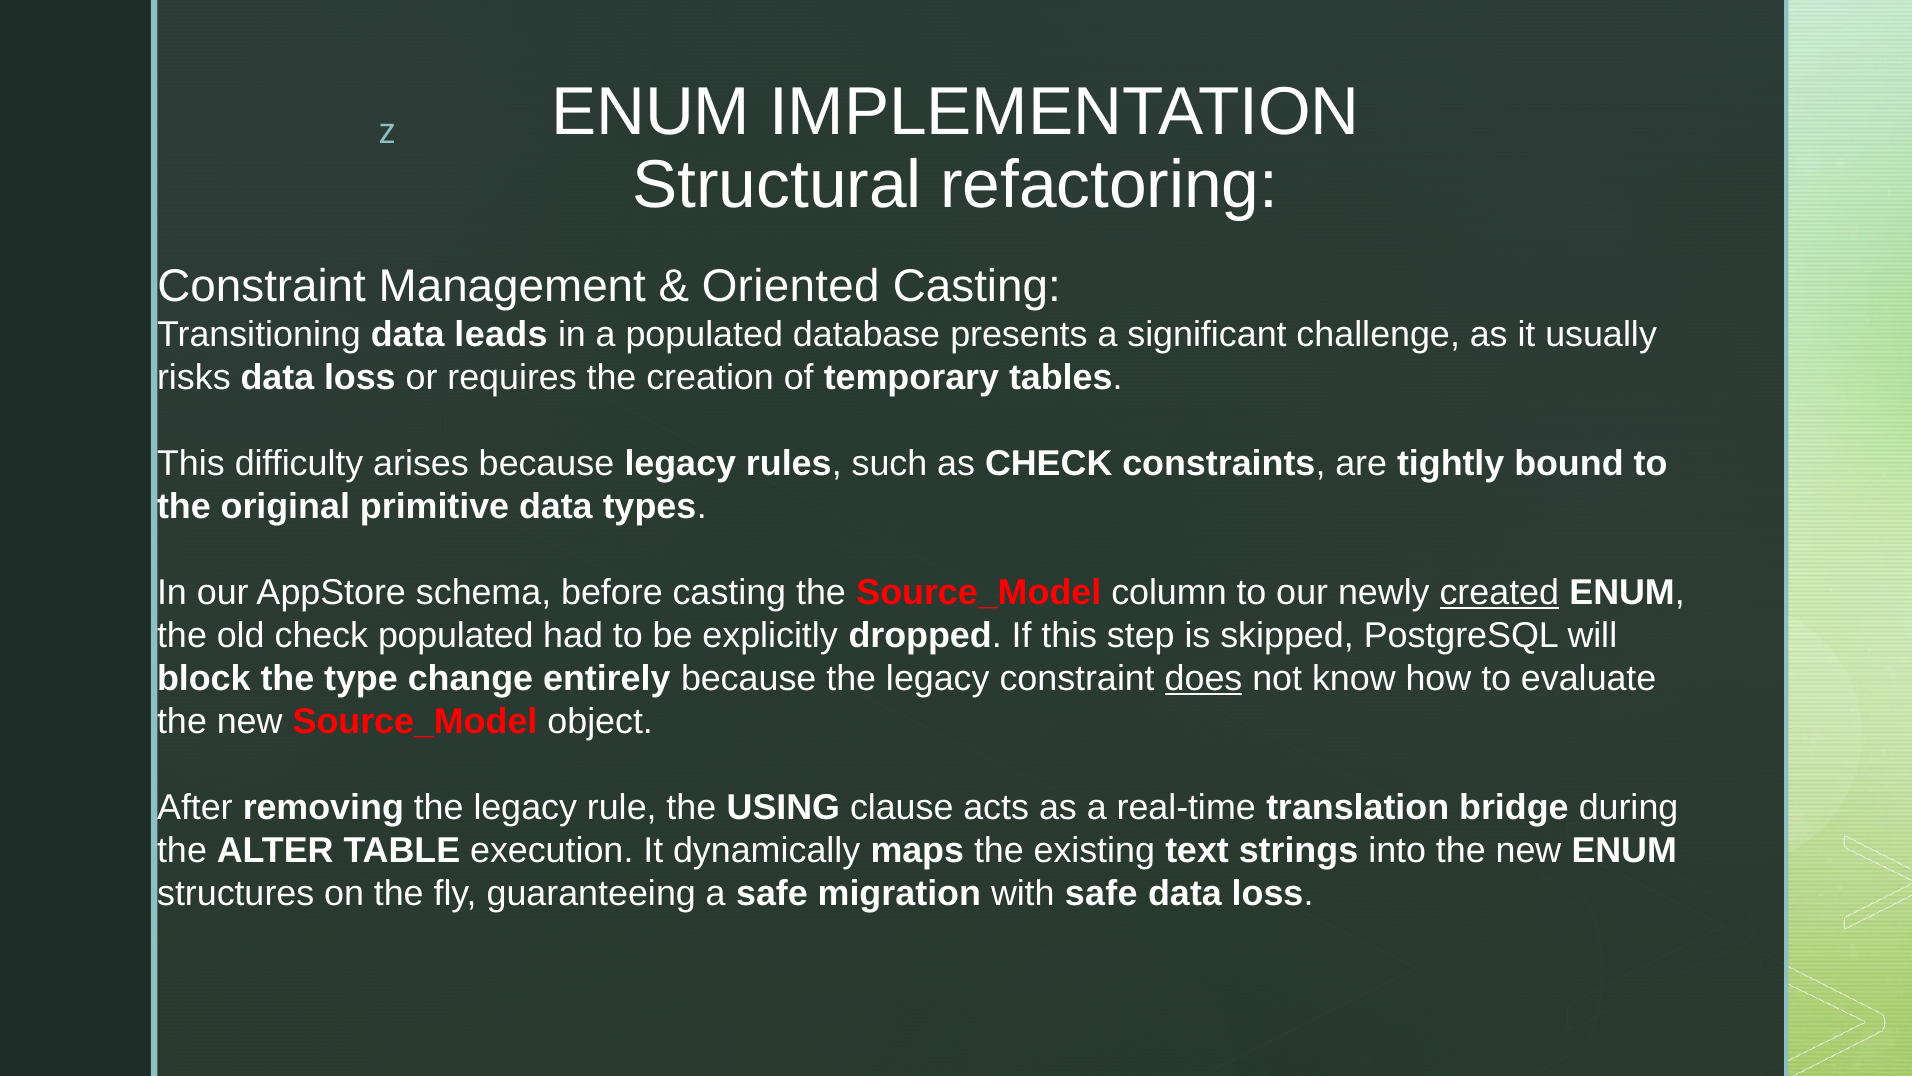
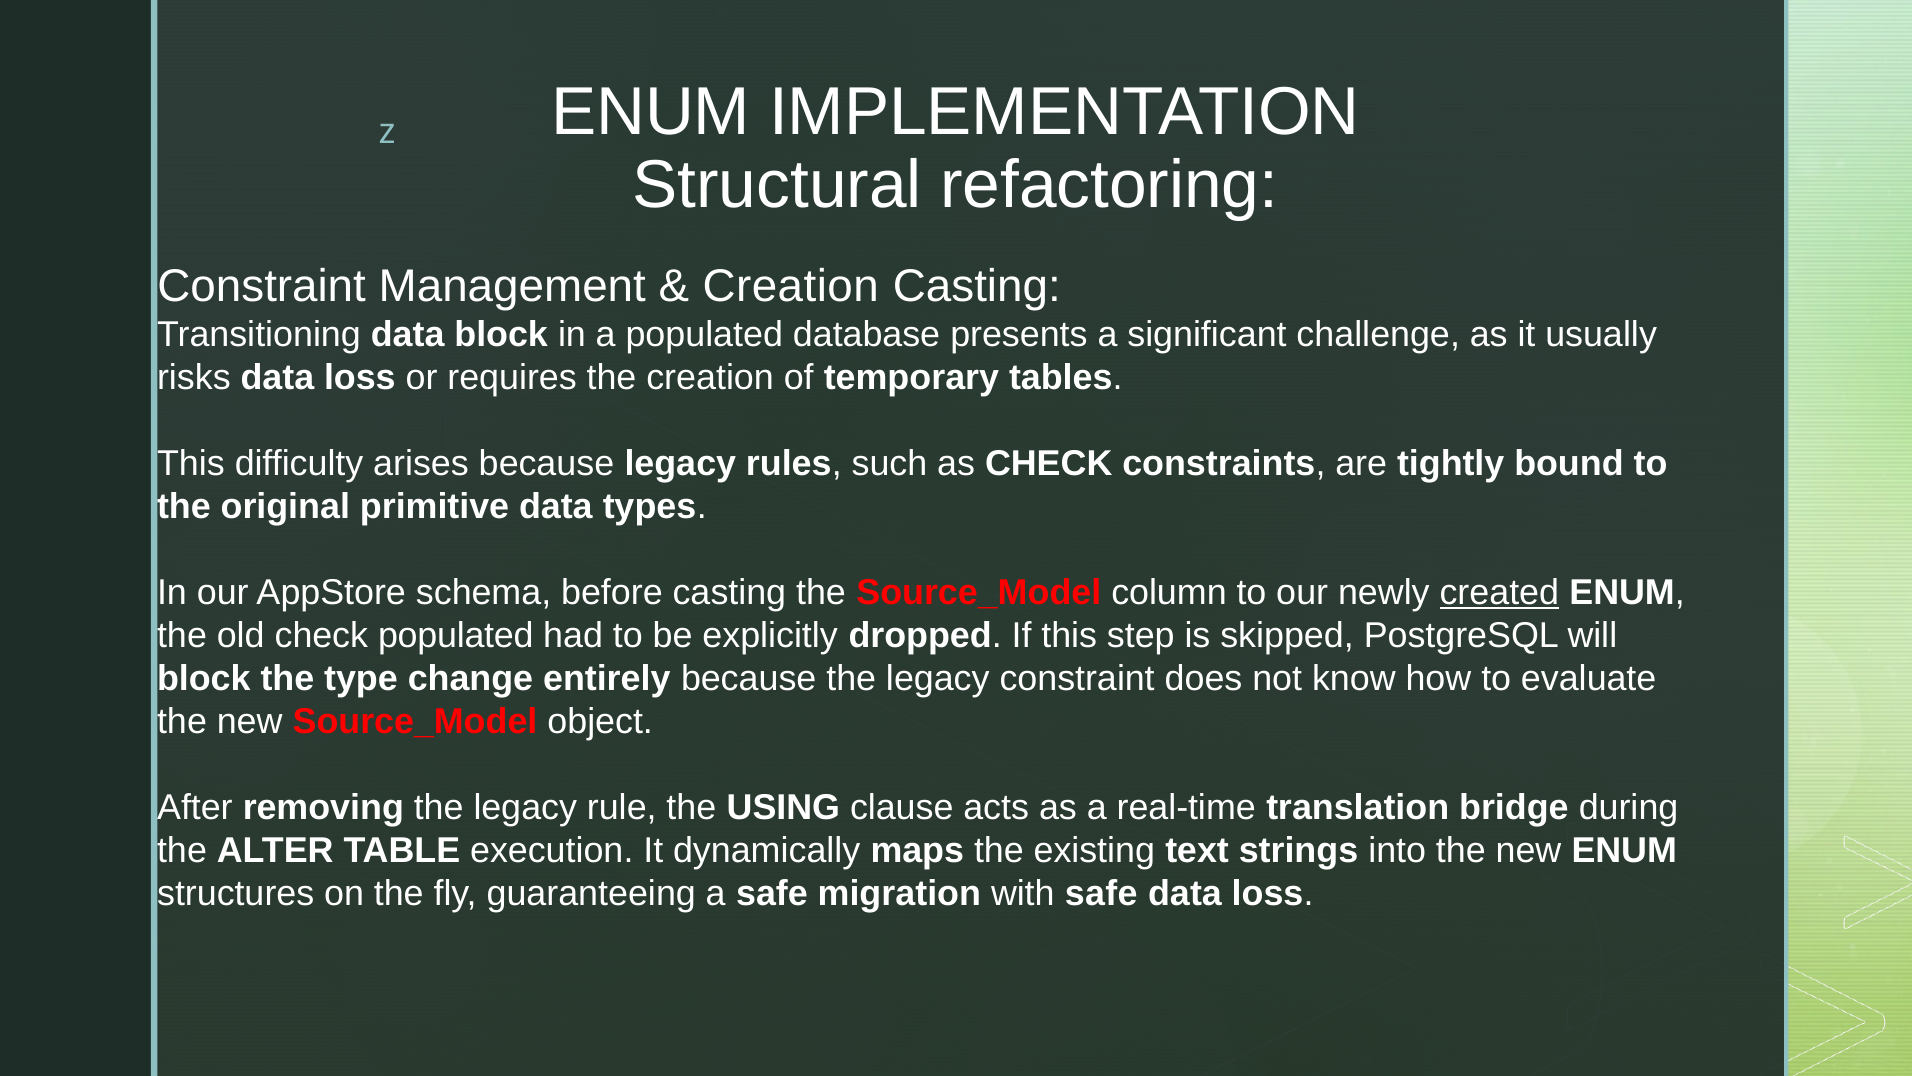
Oriented at (791, 287): Oriented -> Creation
data leads: leads -> block
does underline: present -> none
